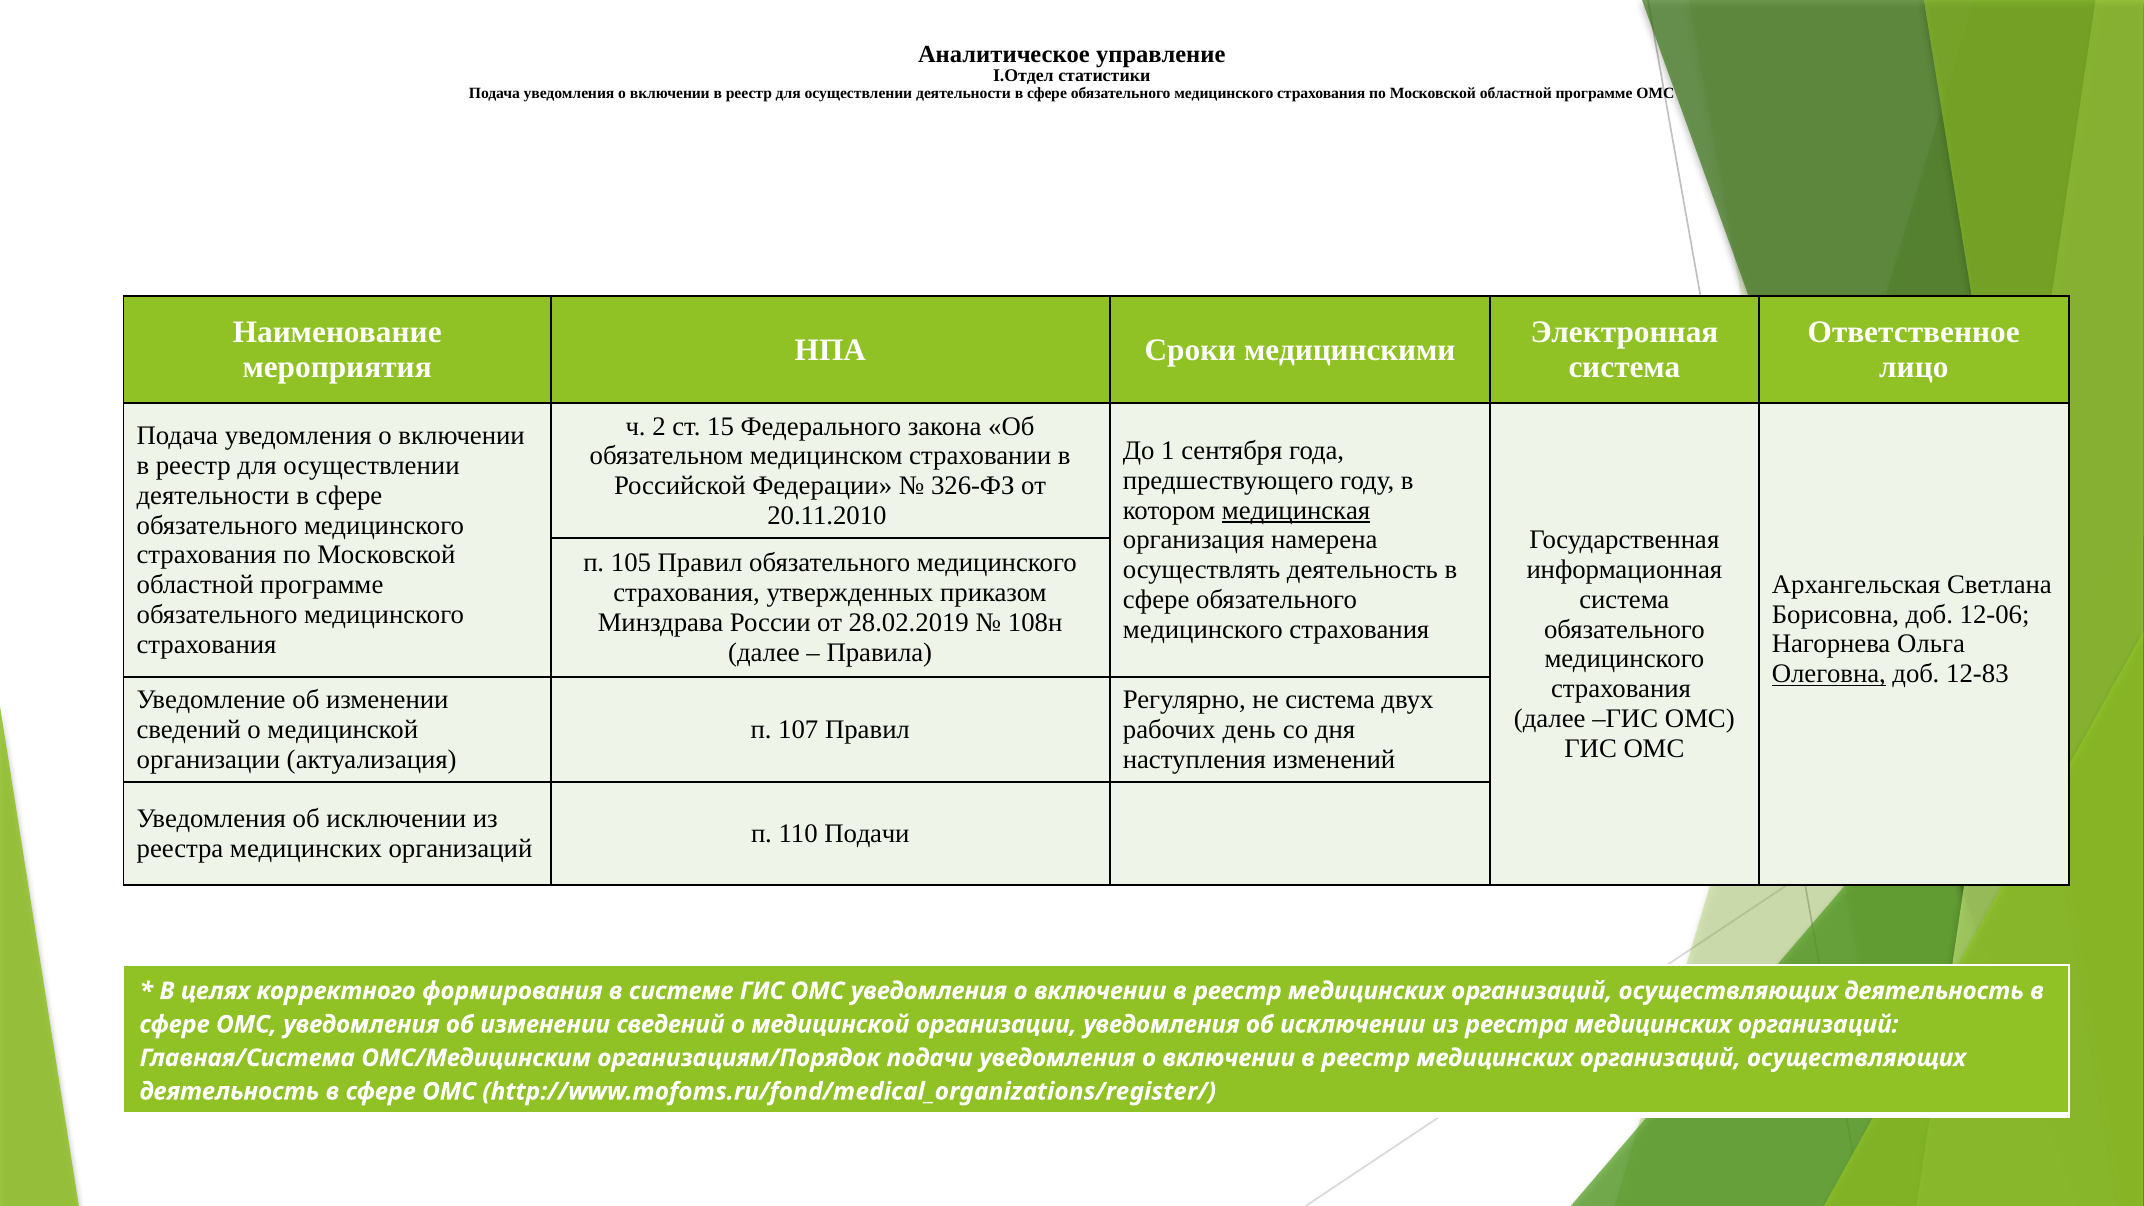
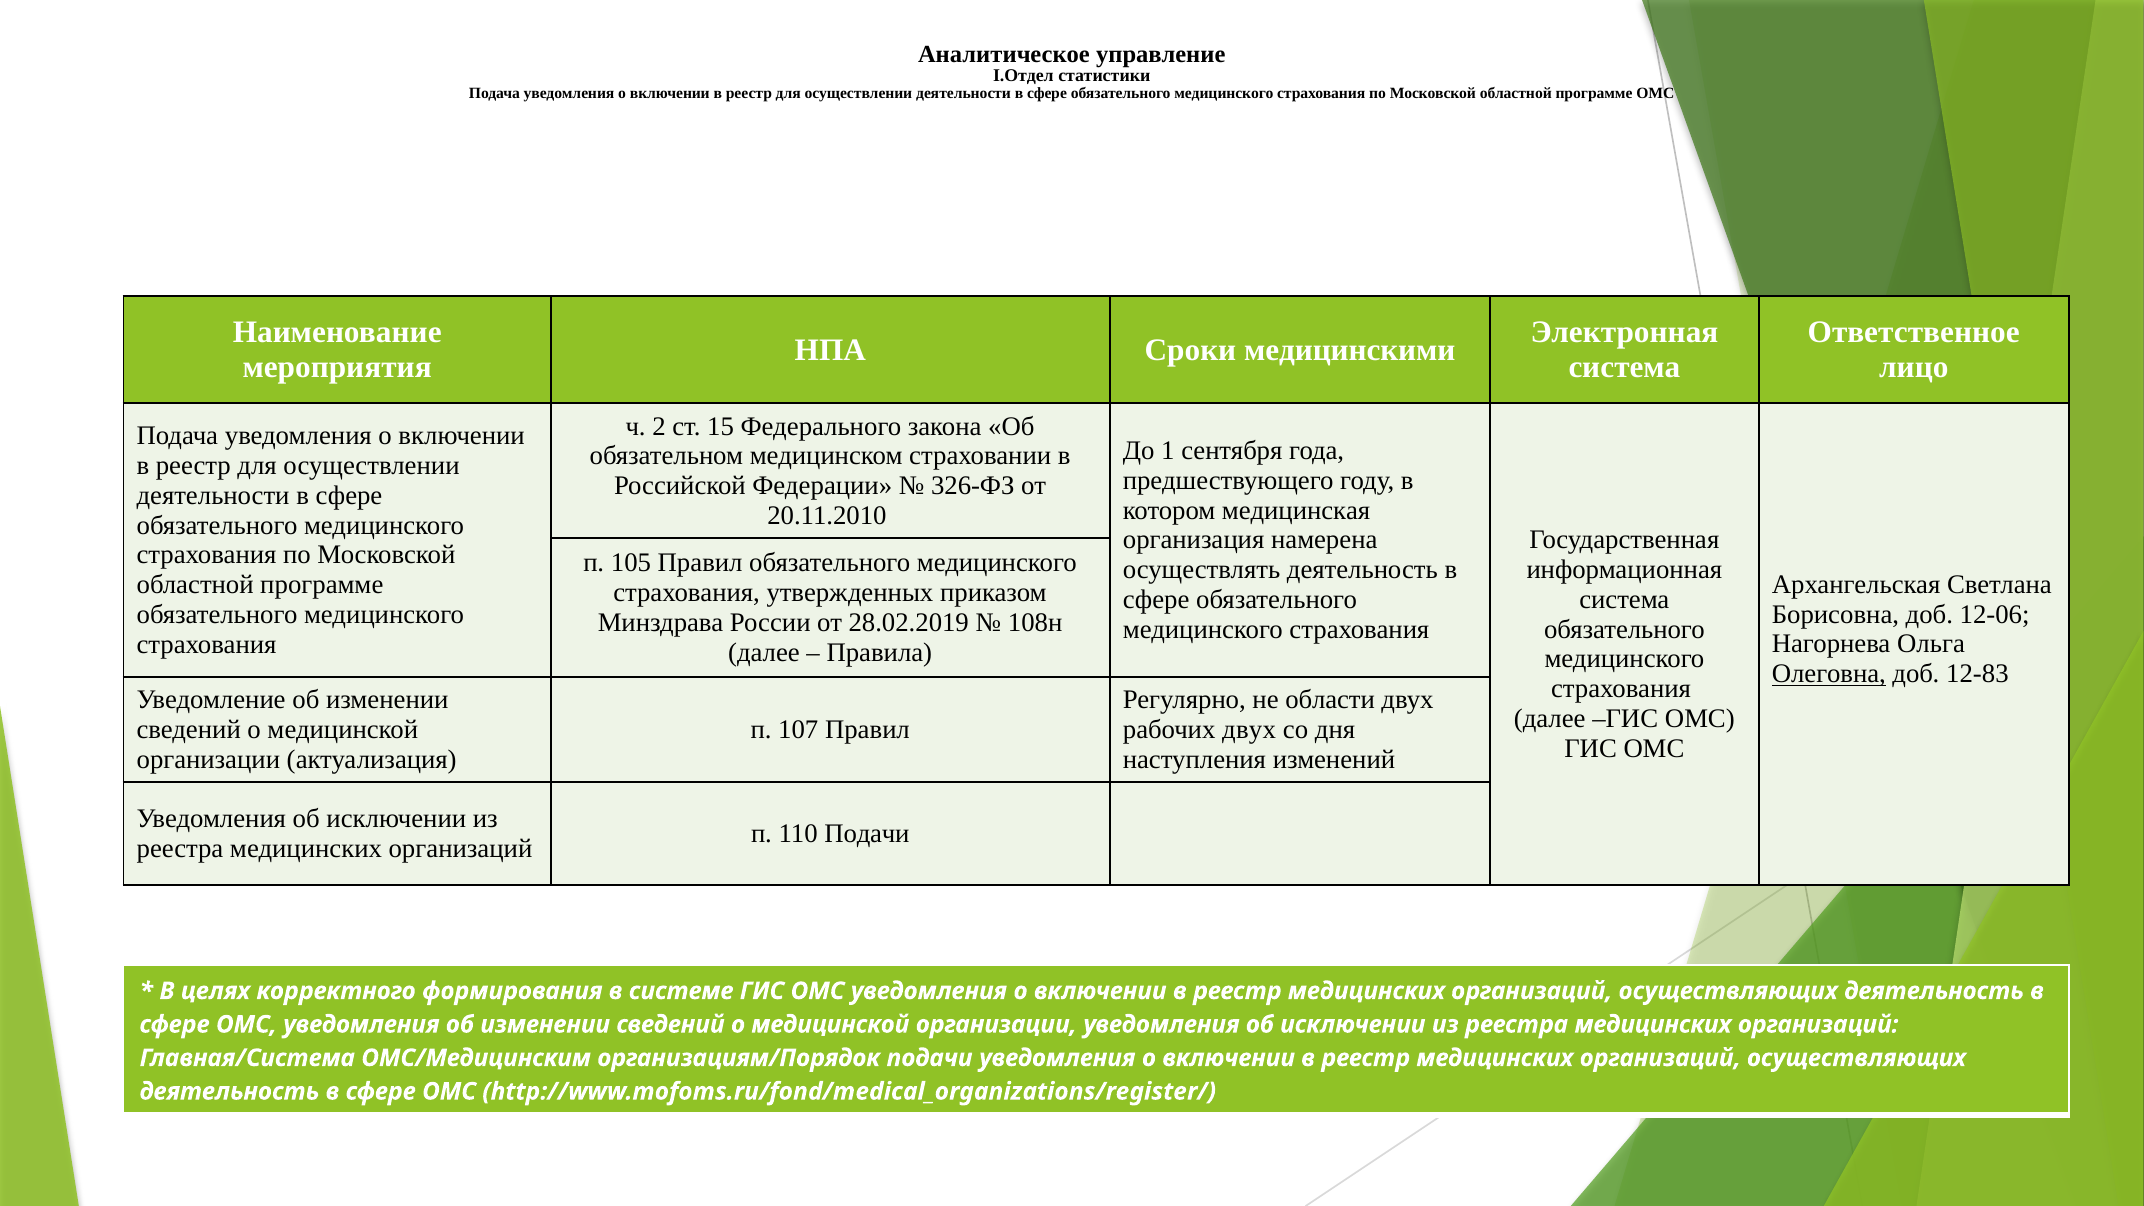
медицинская underline: present -> none
не система: система -> области
рабочих день: день -> двух
